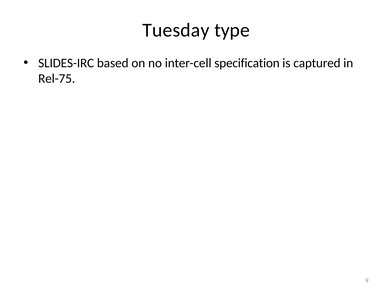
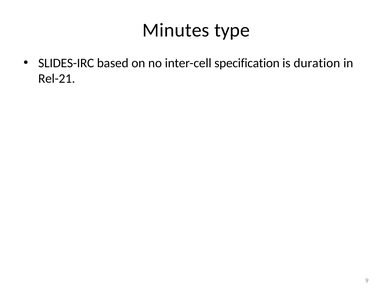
Tuesday: Tuesday -> Minutes
captured: captured -> duration
Rel-75: Rel-75 -> Rel-21
